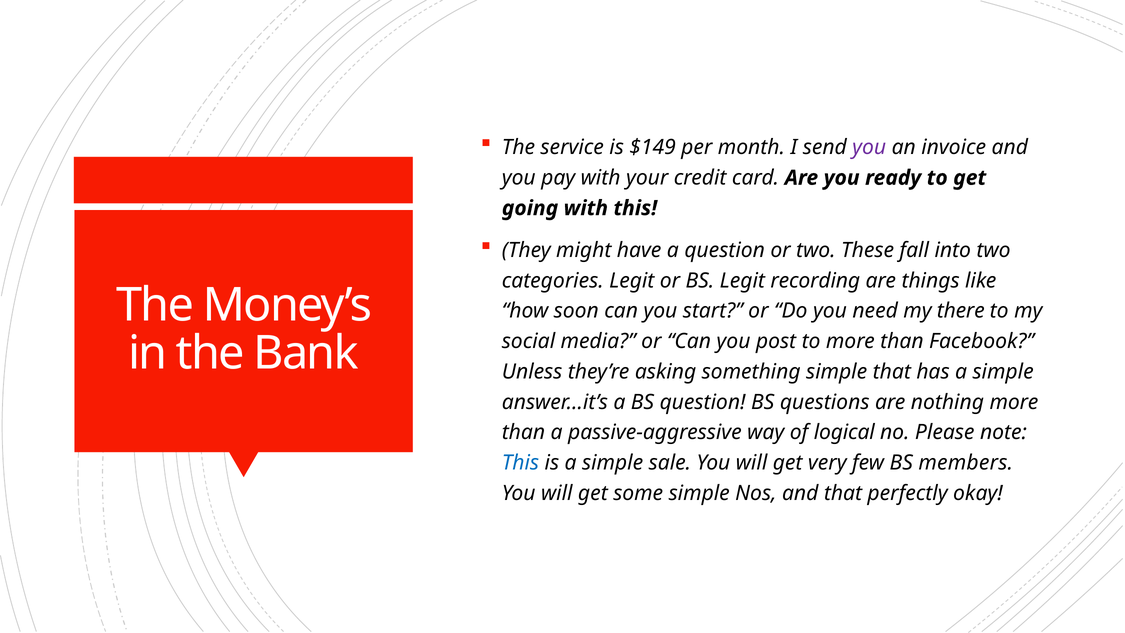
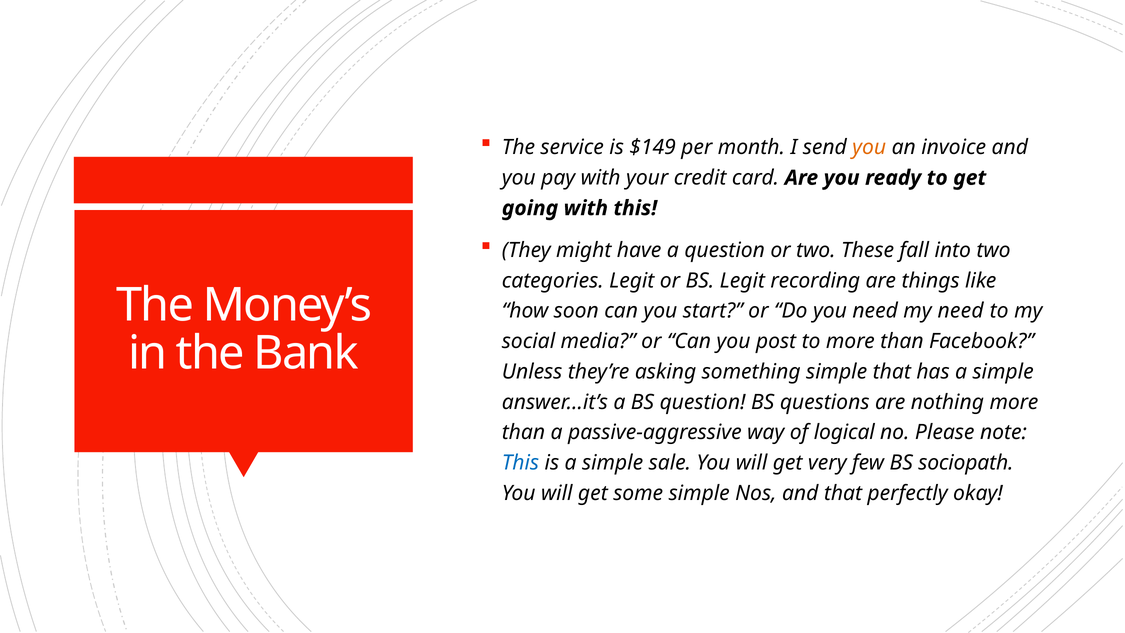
you at (869, 147) colour: purple -> orange
my there: there -> need
members: members -> sociopath
